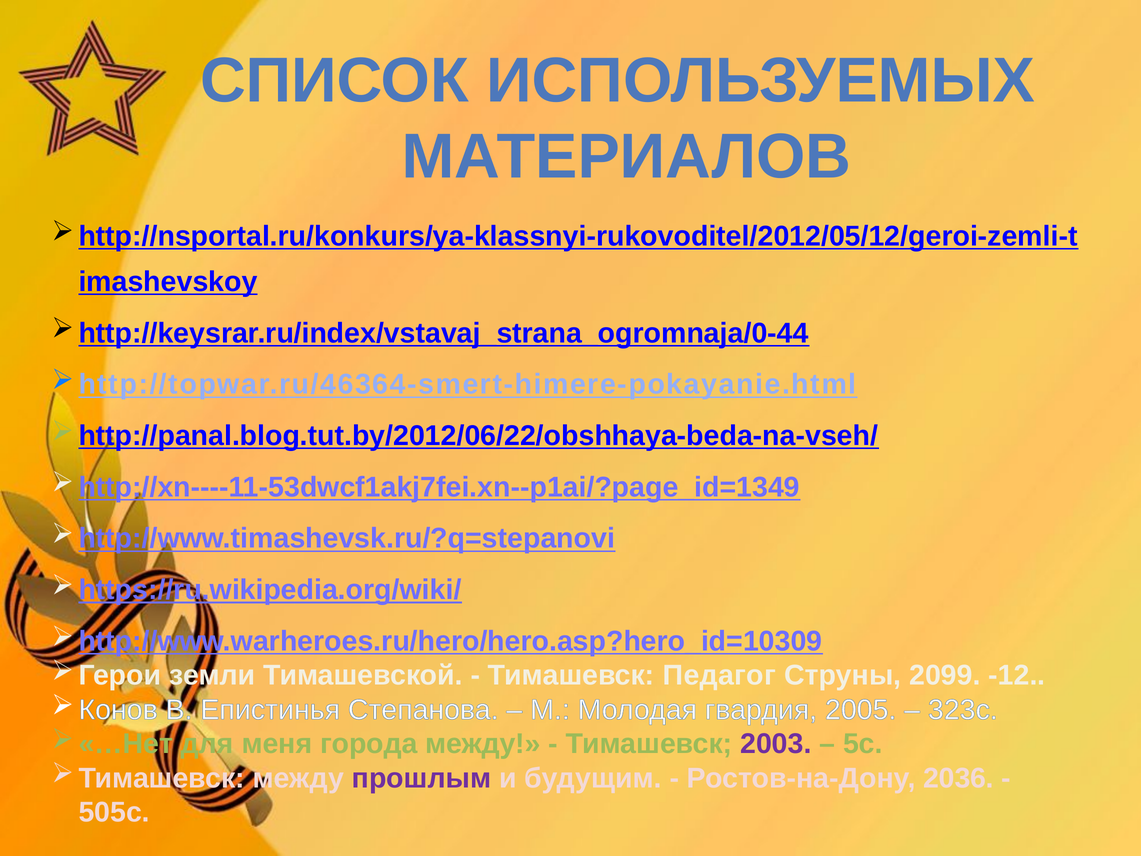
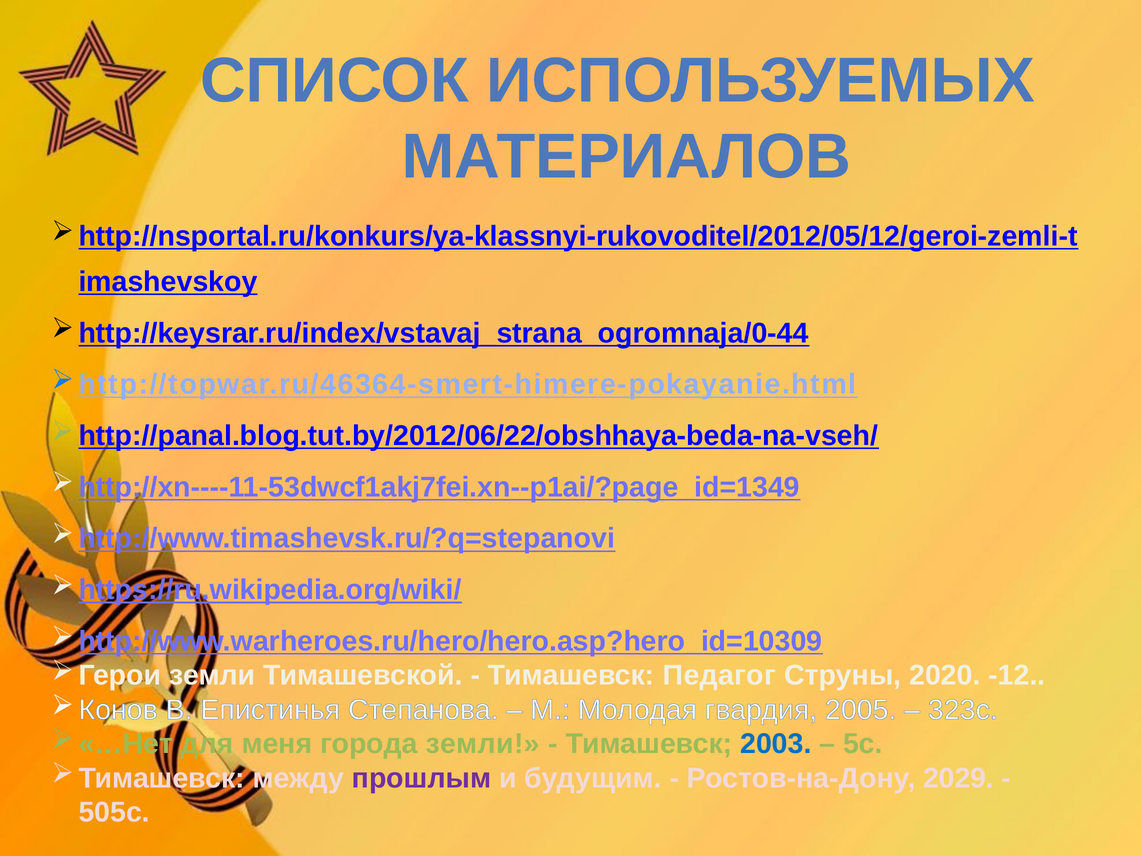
2099: 2099 -> 2020
города между: между -> земли
2003 colour: purple -> blue
2036: 2036 -> 2029
